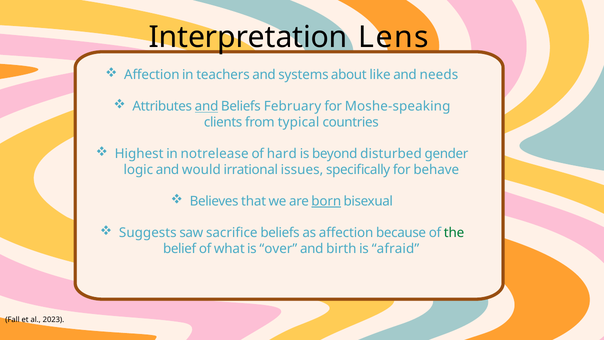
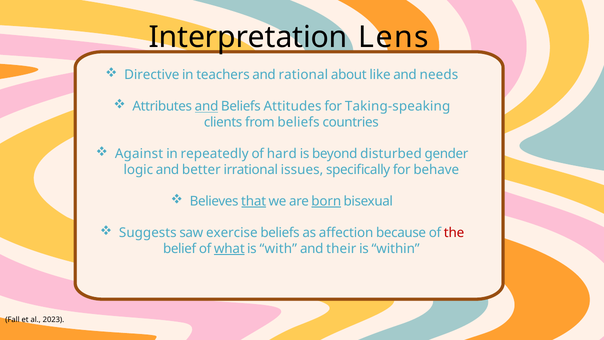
Affection at (152, 75): Affection -> Directive
systems: systems -> rational
February: February -> Attitudes
Moshe-speaking: Moshe-speaking -> Taking-speaking
from typical: typical -> beliefs
Highest: Highest -> Against
notrelease: notrelease -> repeatedly
would: would -> better
that underline: none -> present
sacrifice: sacrifice -> exercise
the colour: green -> red
what underline: none -> present
over: over -> with
birth: birth -> their
afraid: afraid -> within
